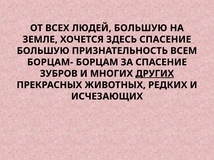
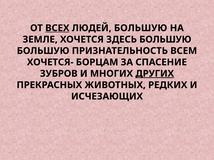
ВСЕХ underline: none -> present
ЗДЕСЬ СПАСЕНИЕ: СПАСЕНИЕ -> БОЛЬШУЮ
БОРЦАМ-: БОРЦАМ- -> ХОЧЕТСЯ-
